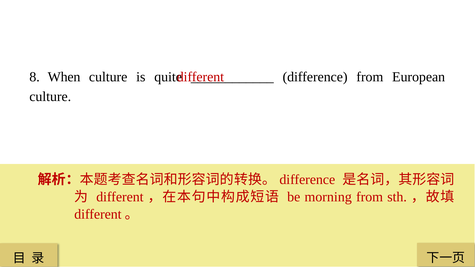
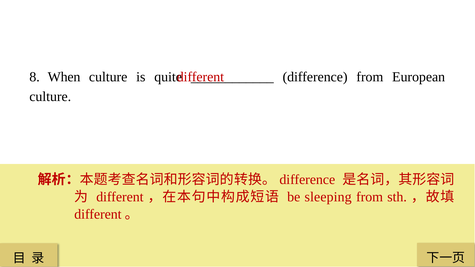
morning: morning -> sleeping
